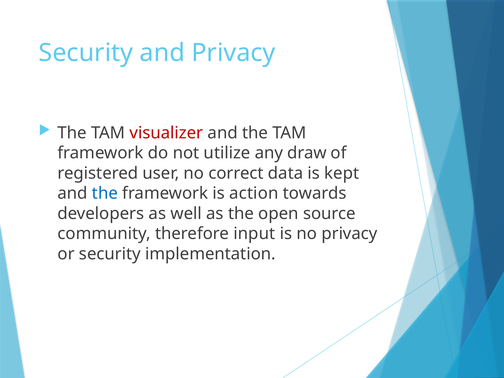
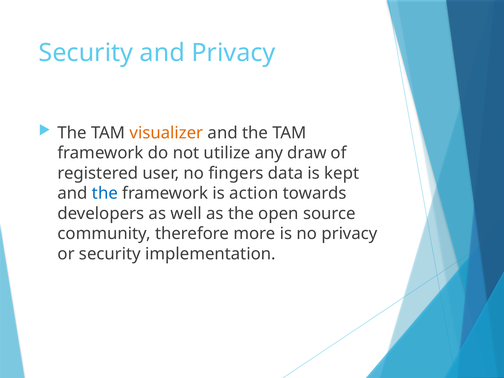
visualizer colour: red -> orange
correct: correct -> fingers
input: input -> more
